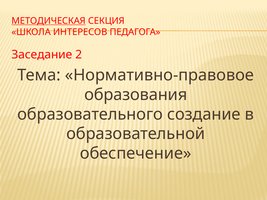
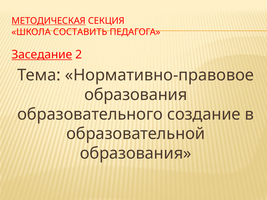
ИНТЕРЕСОВ: ИНТЕРЕСОВ -> СОСТАВИТЬ
Заседание underline: none -> present
обеспечение at (136, 154): обеспечение -> образования
